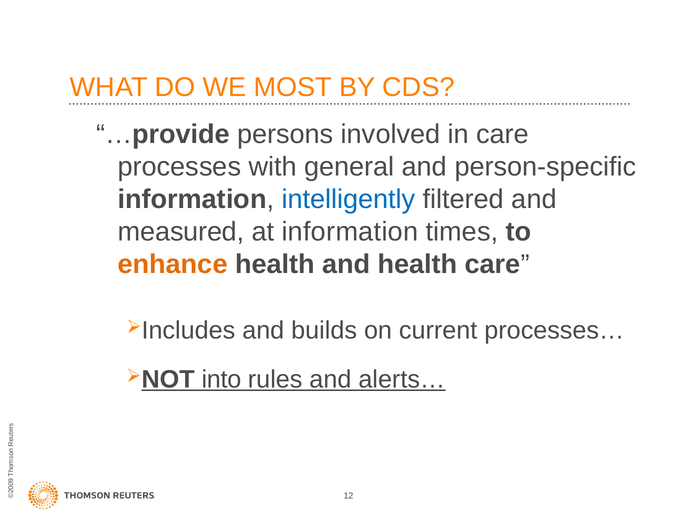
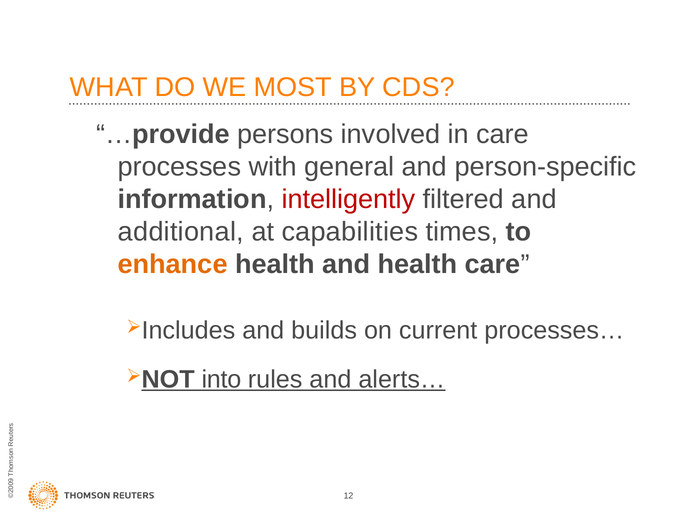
intelligently colour: blue -> red
measured: measured -> additional
at information: information -> capabilities
